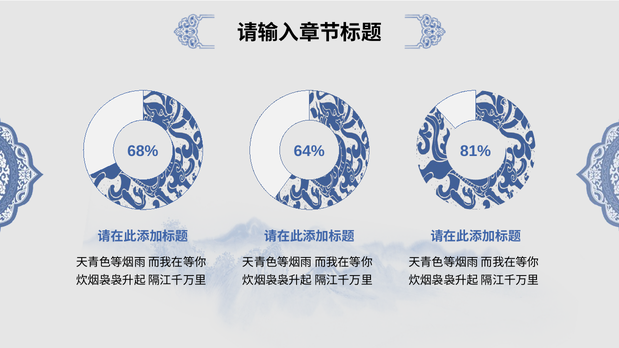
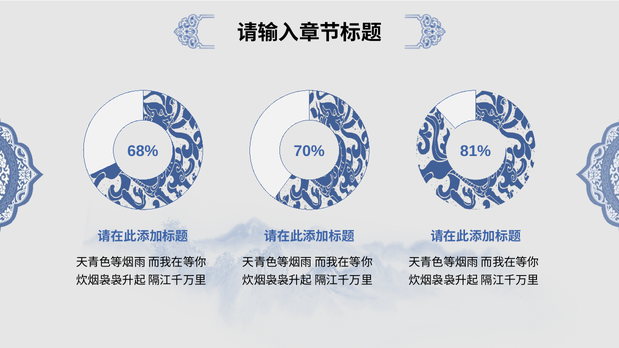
64%: 64% -> 70%
